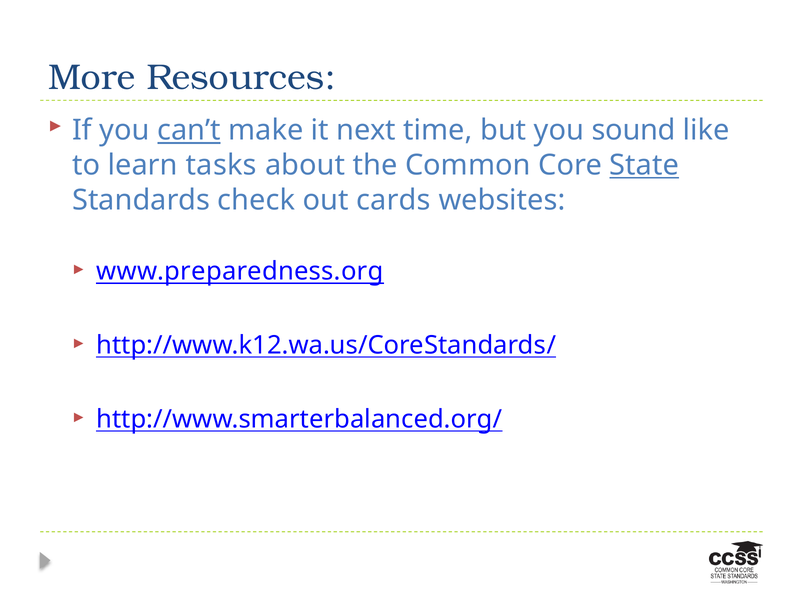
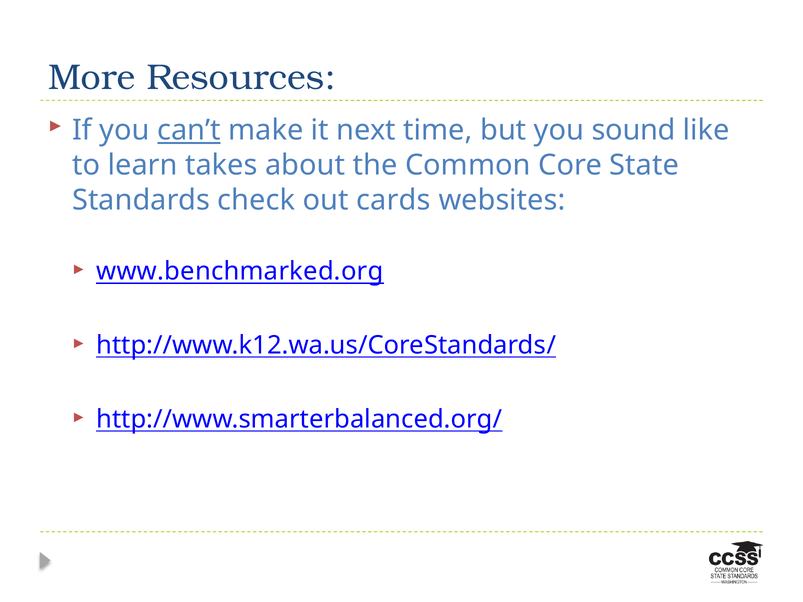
tasks: tasks -> takes
State underline: present -> none
www.preparedness.org: www.preparedness.org -> www.benchmarked.org
